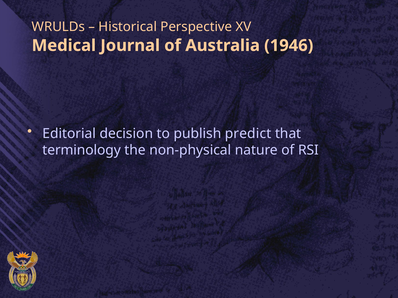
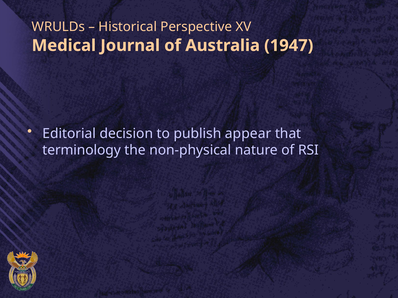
1946: 1946 -> 1947
predict: predict -> appear
